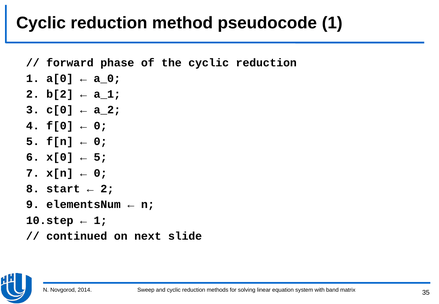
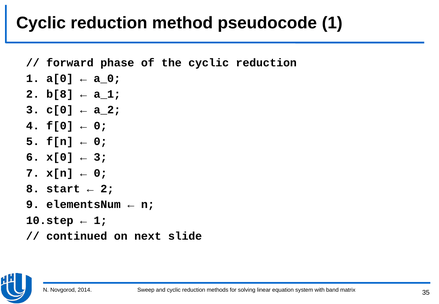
b[2: b[2 -> b[8
5 at (100, 157): 5 -> 3
